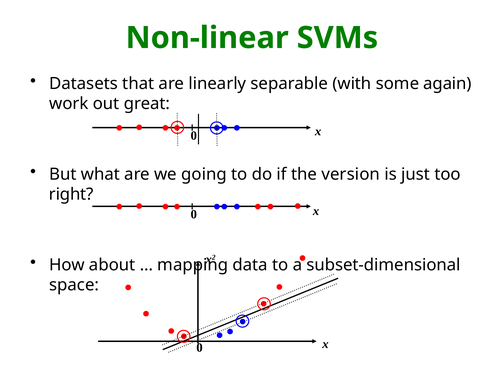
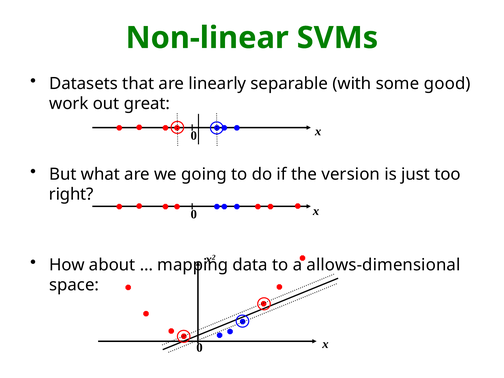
again: again -> good
subset-dimensional: subset-dimensional -> allows-dimensional
